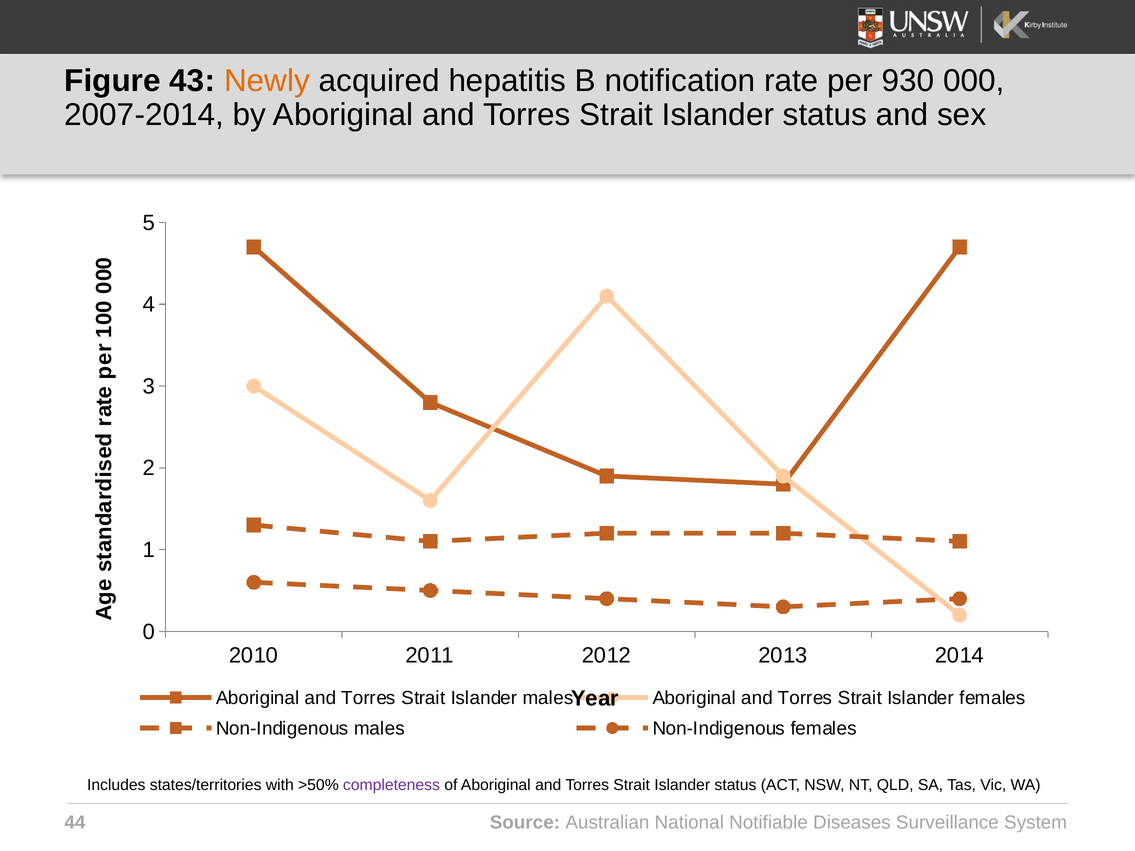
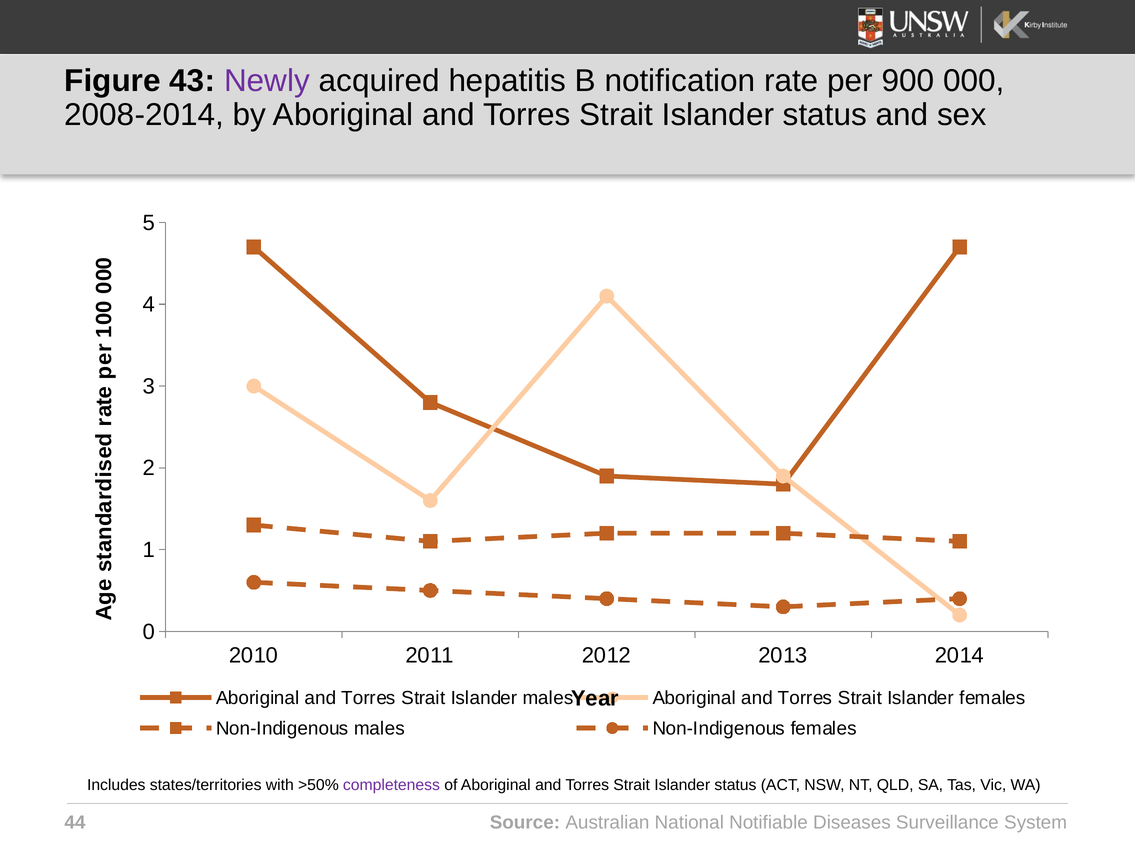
Newly colour: orange -> purple
930: 930 -> 900
2007-2014: 2007-2014 -> 2008-2014
